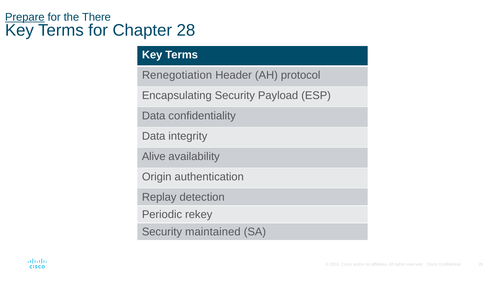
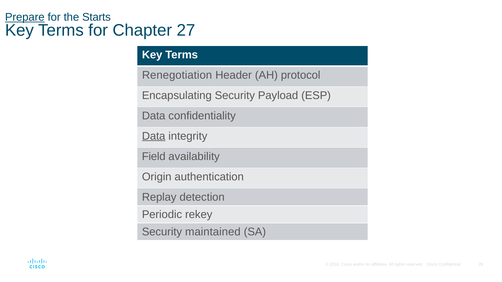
There: There -> Starts
Chapter 28: 28 -> 27
Data at (154, 136) underline: none -> present
Alive: Alive -> Field
